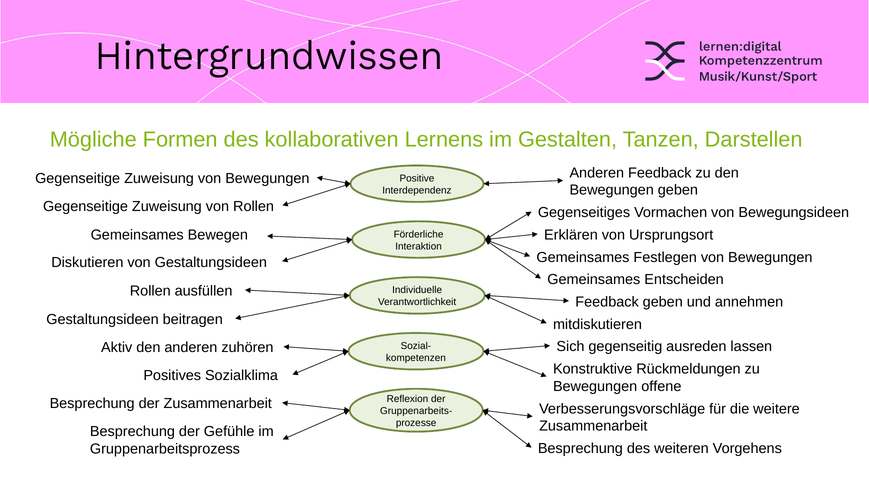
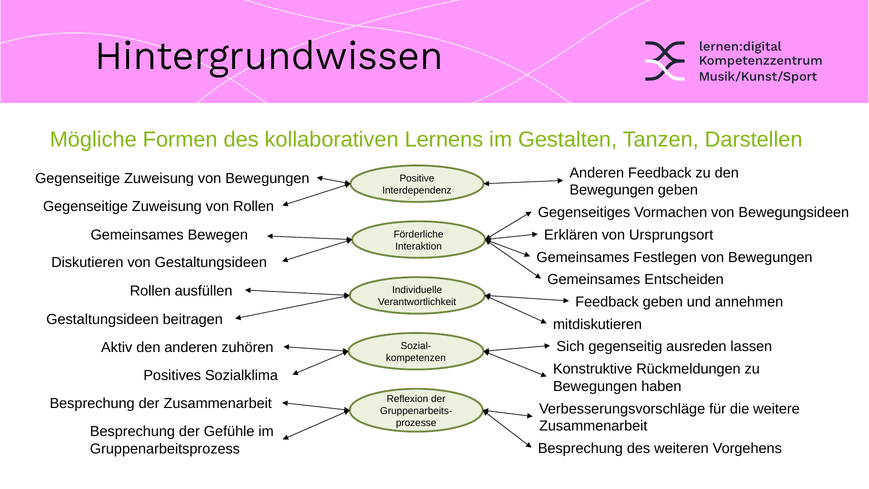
offene: offene -> haben
